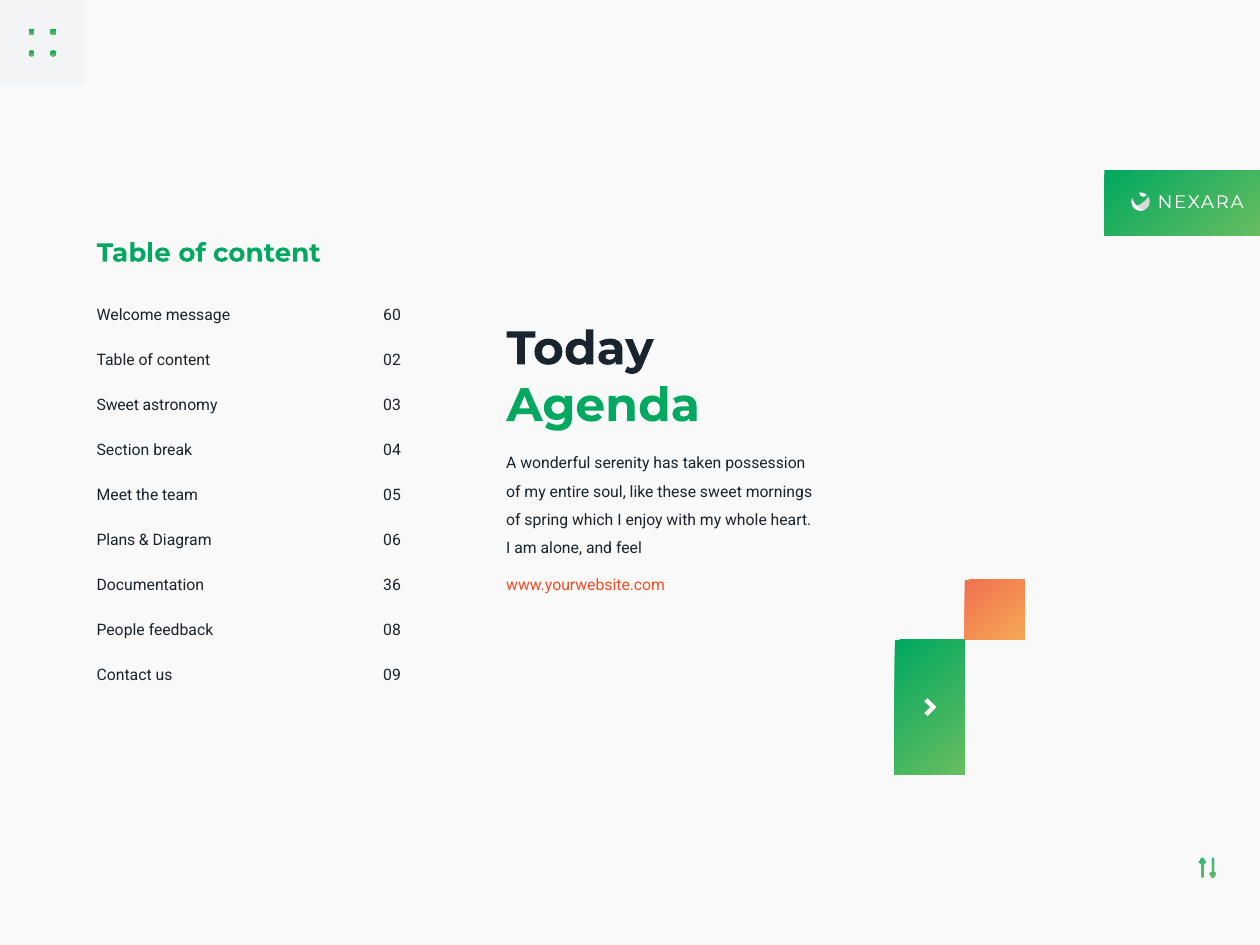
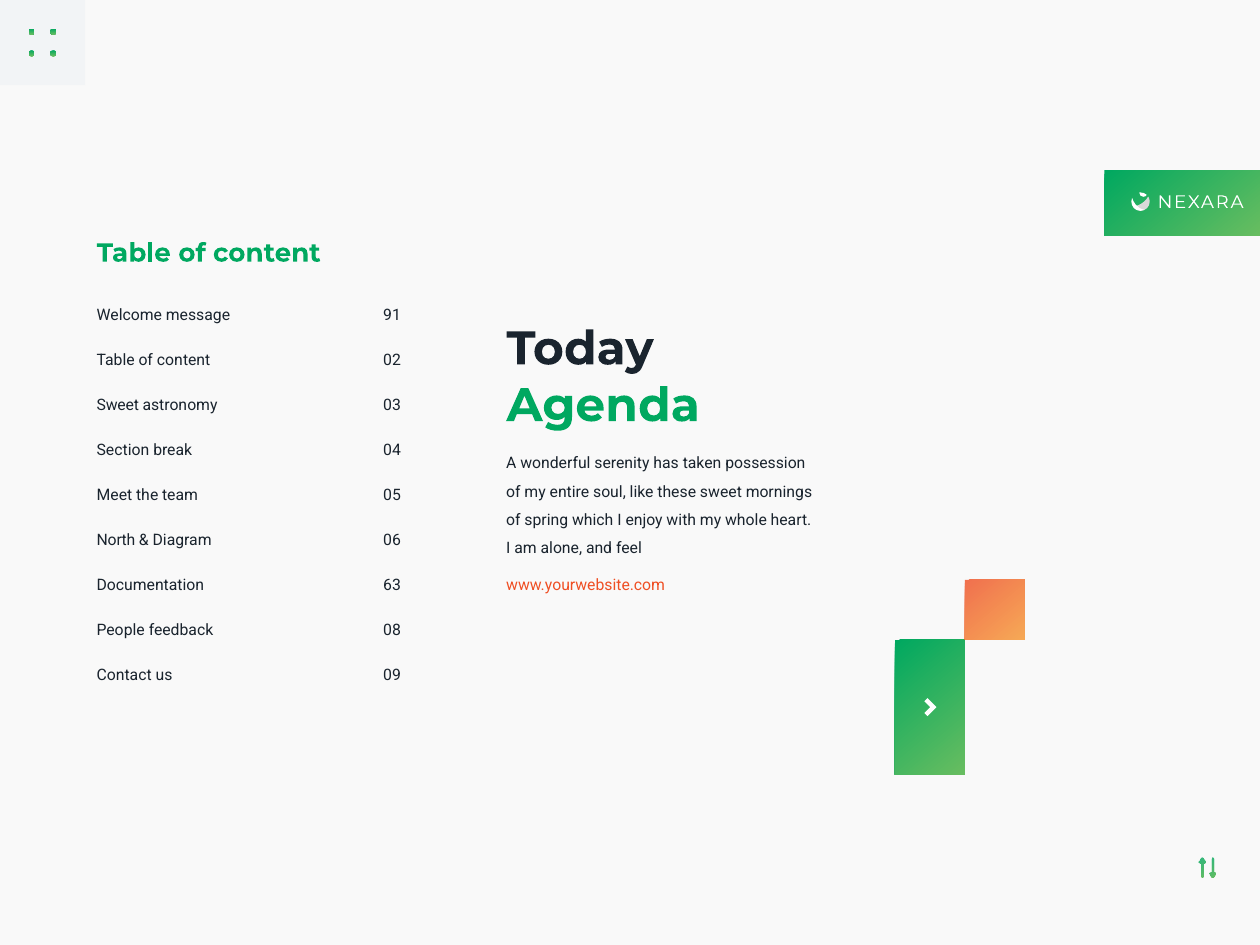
60: 60 -> 91
Plans: Plans -> North
36: 36 -> 63
